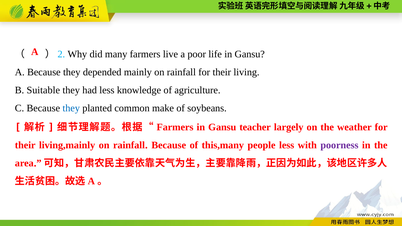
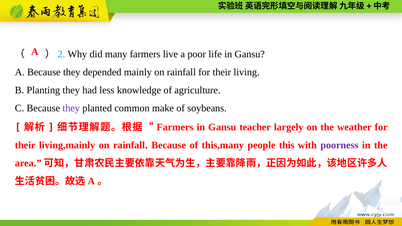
Suitable: Suitable -> Planting
they at (71, 108) colour: blue -> purple
people less: less -> this
